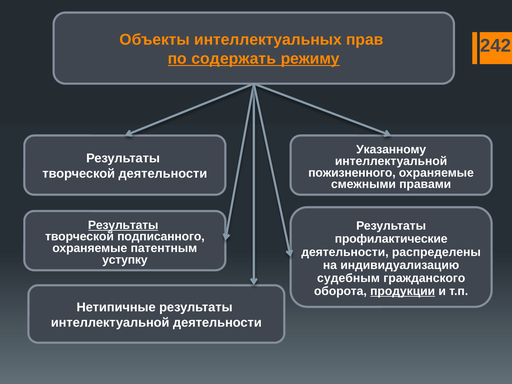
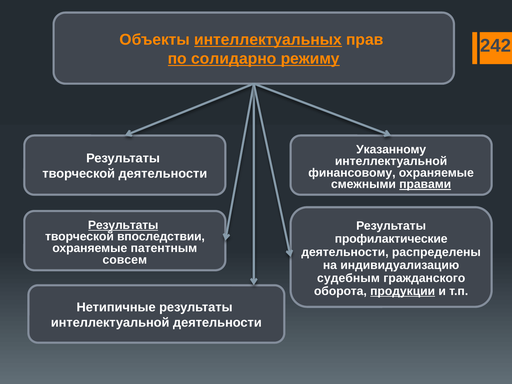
интеллектуальных underline: none -> present
содержать: содержать -> солидарно
пожизненного: пожизненного -> финансовому
правами underline: none -> present
подписанного: подписанного -> впоследствии
уступку: уступку -> совсем
